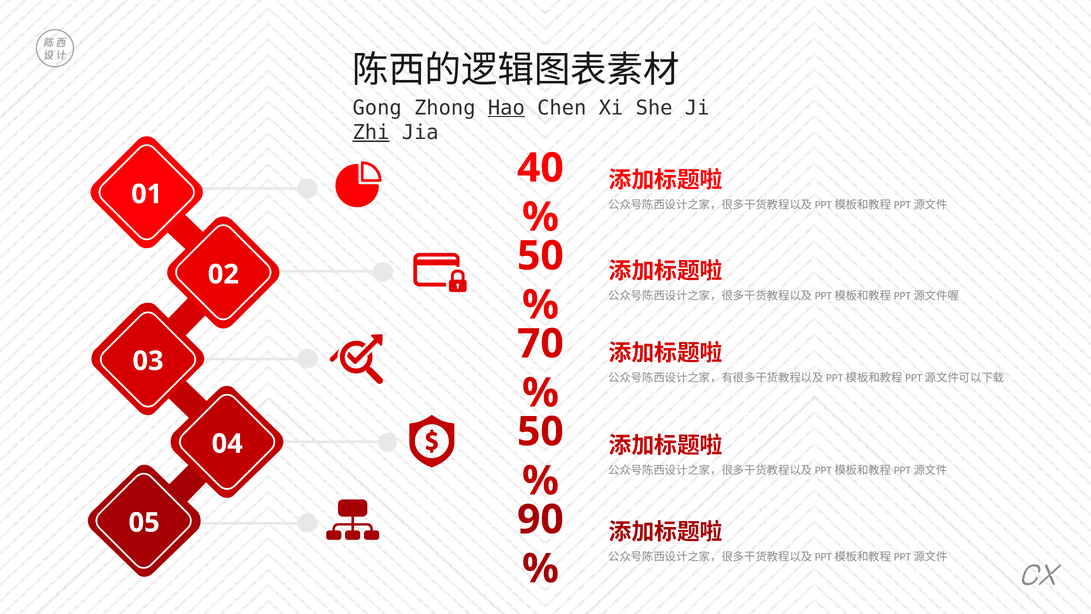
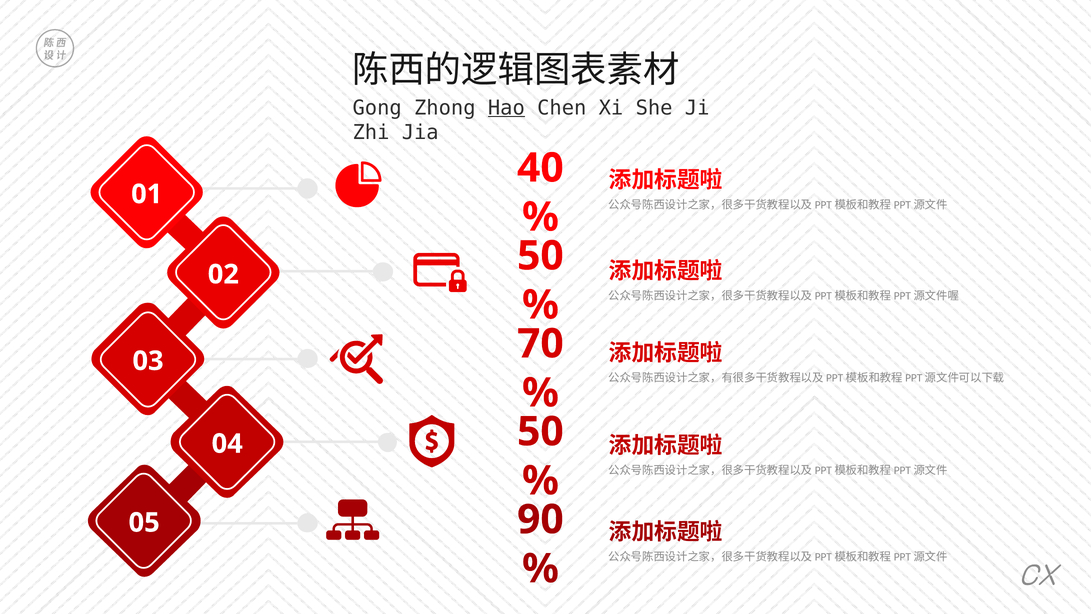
Zhi underline: present -> none
